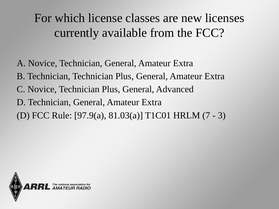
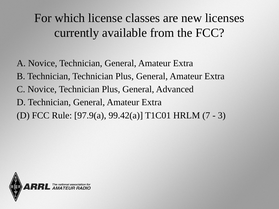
81.03(a: 81.03(a -> 99.42(a
